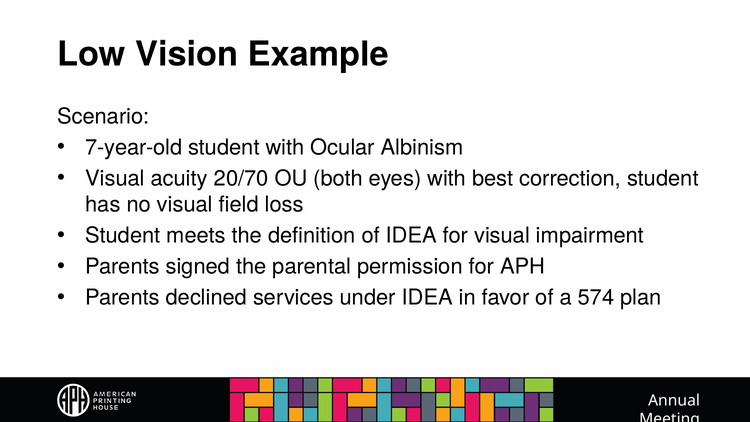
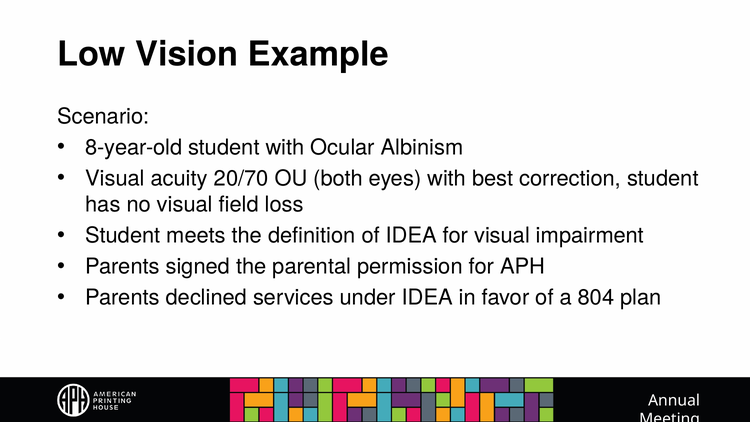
7-year-old: 7-year-old -> 8-year-old
574: 574 -> 804
